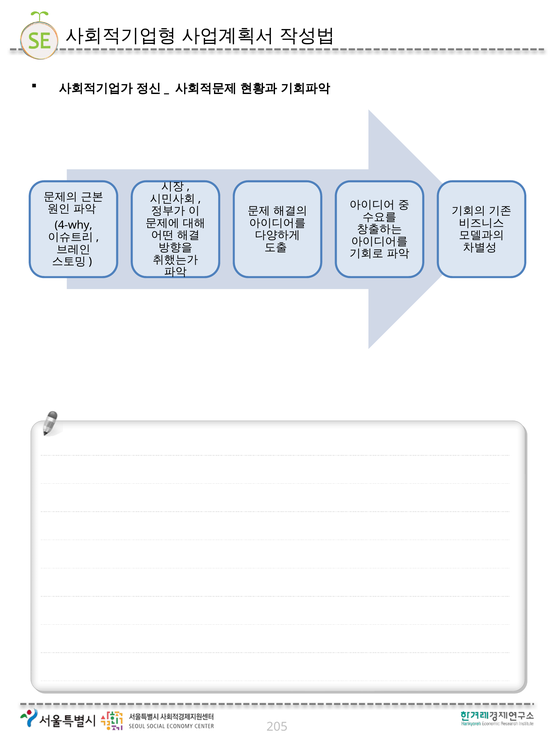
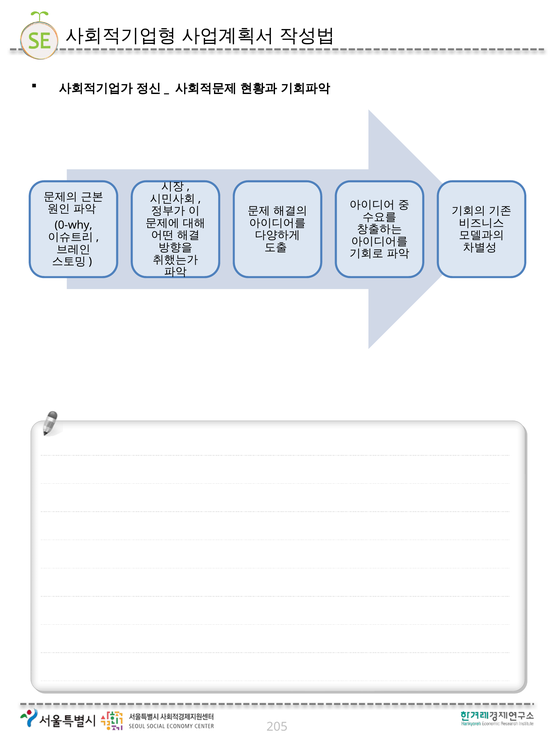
4-why: 4-why -> 0-why
